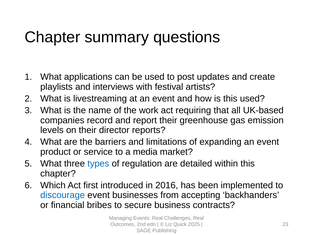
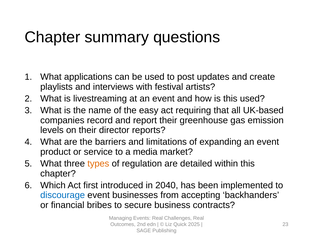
work: work -> easy
types colour: blue -> orange
2016: 2016 -> 2040
